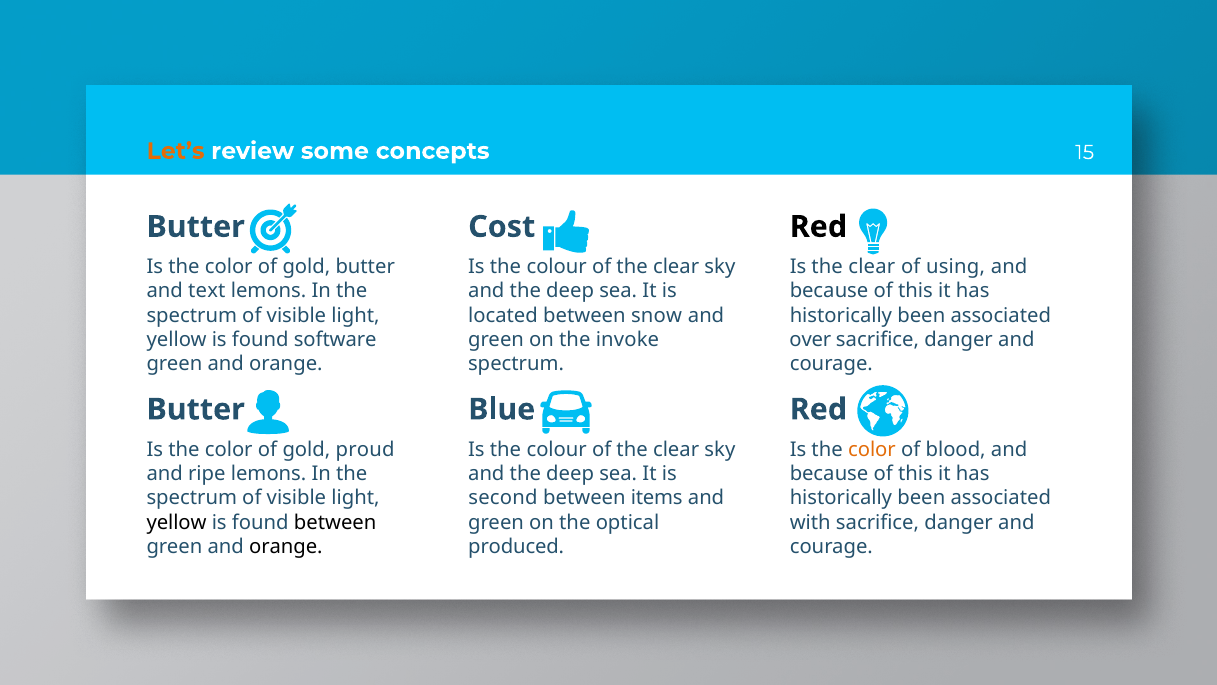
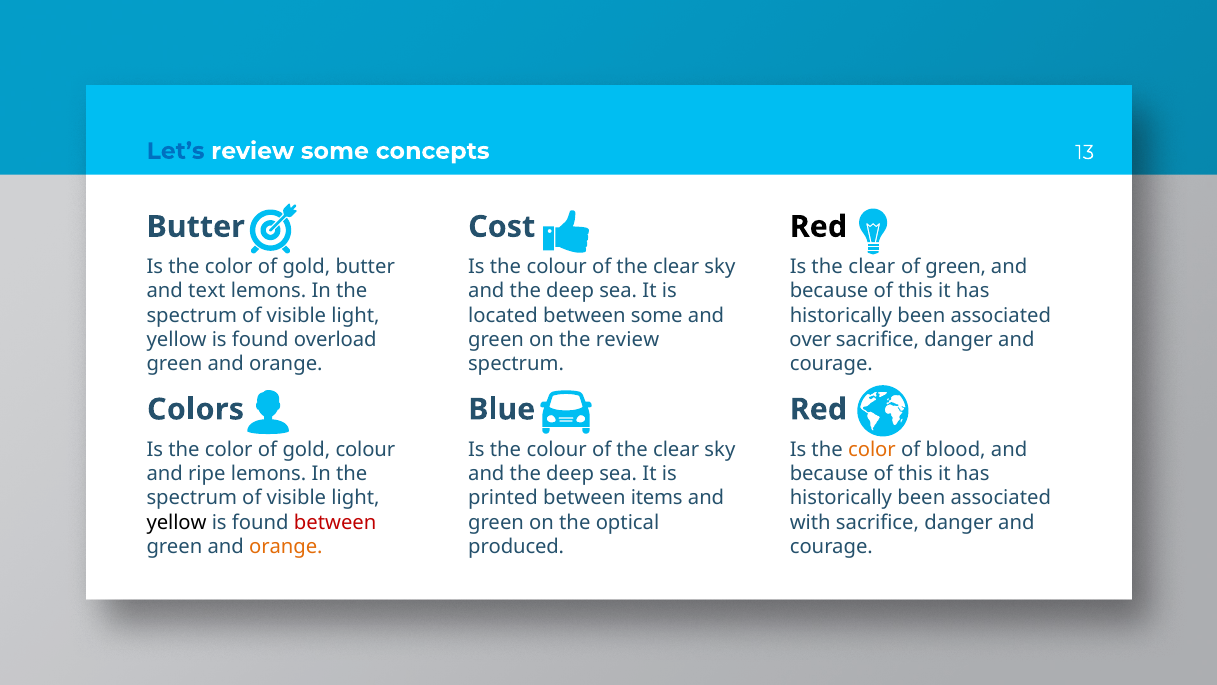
Let’s colour: orange -> blue
15: 15 -> 13
of using: using -> green
between snow: snow -> some
software: software -> overload
the invoke: invoke -> review
Butter at (196, 409): Butter -> Colors
gold proud: proud -> colour
second: second -> printed
between at (335, 522) colour: black -> red
orange at (286, 546) colour: black -> orange
